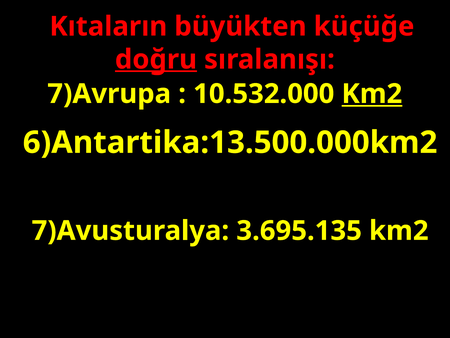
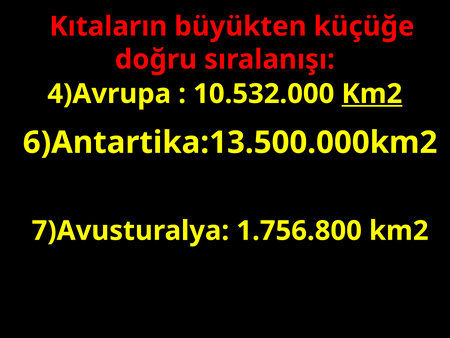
doğru underline: present -> none
7)Avrupa: 7)Avrupa -> 4)Avrupa
3.695.135: 3.695.135 -> 1.756.800
